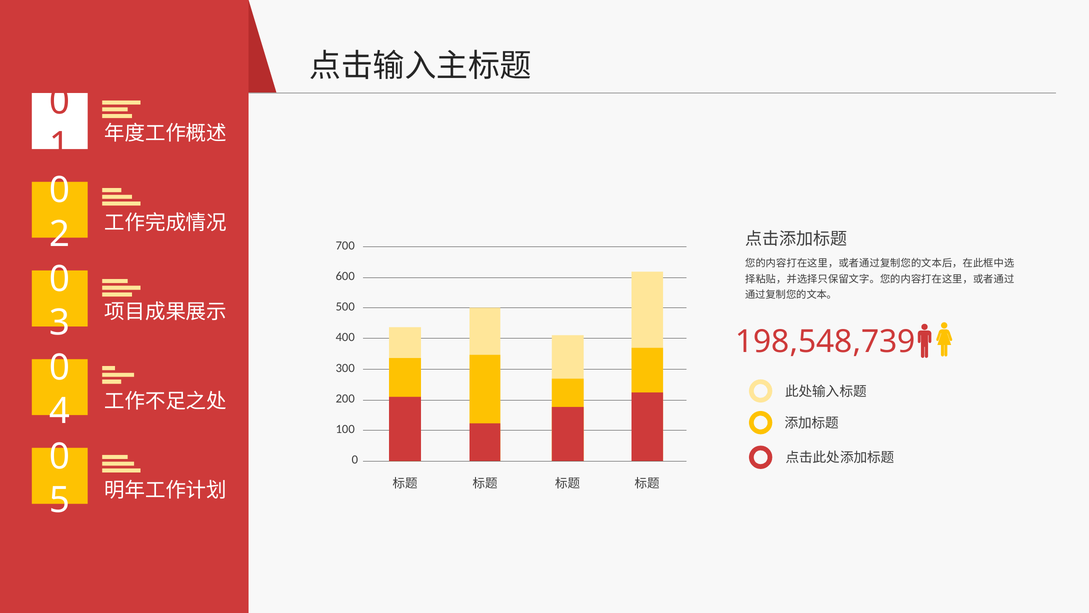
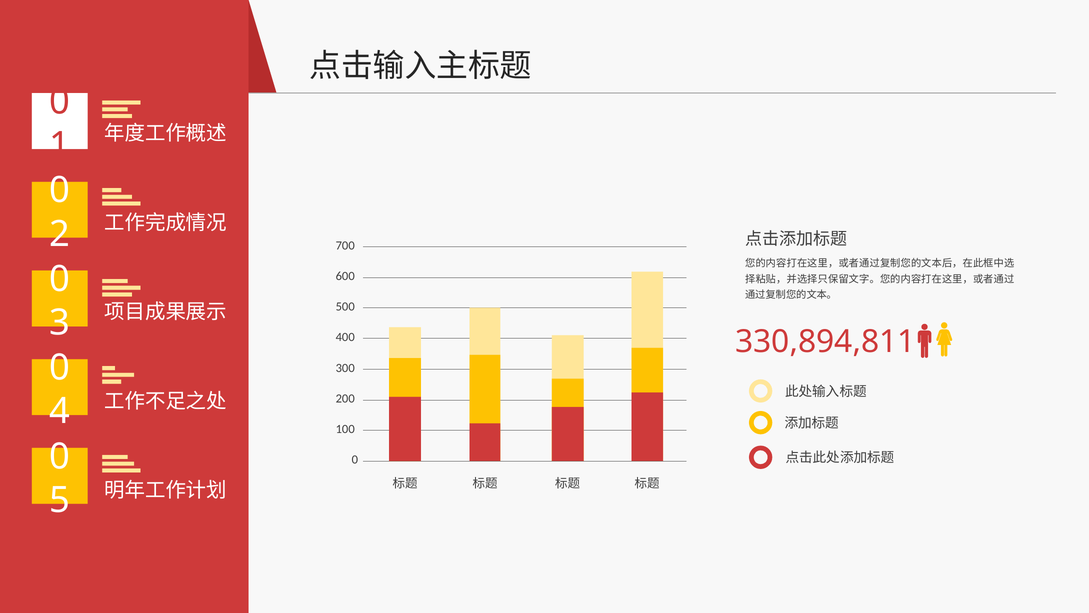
198,548,739: 198,548,739 -> 330,894,811
